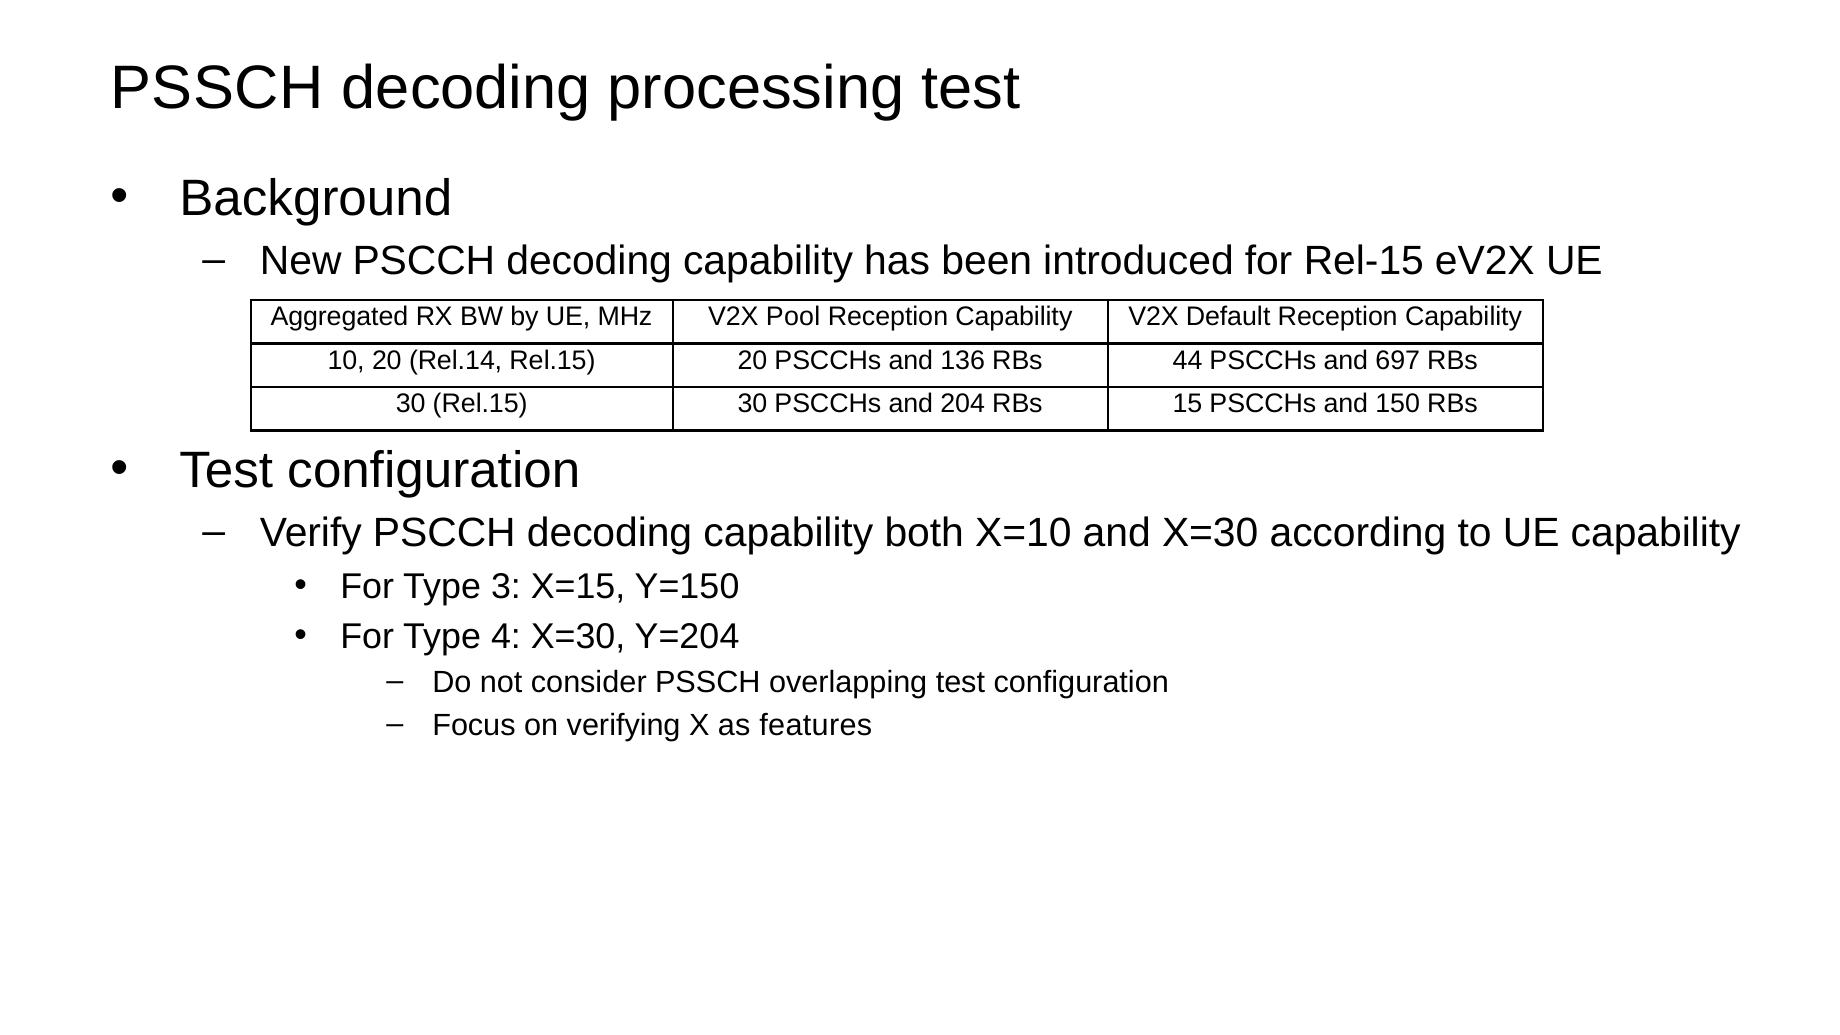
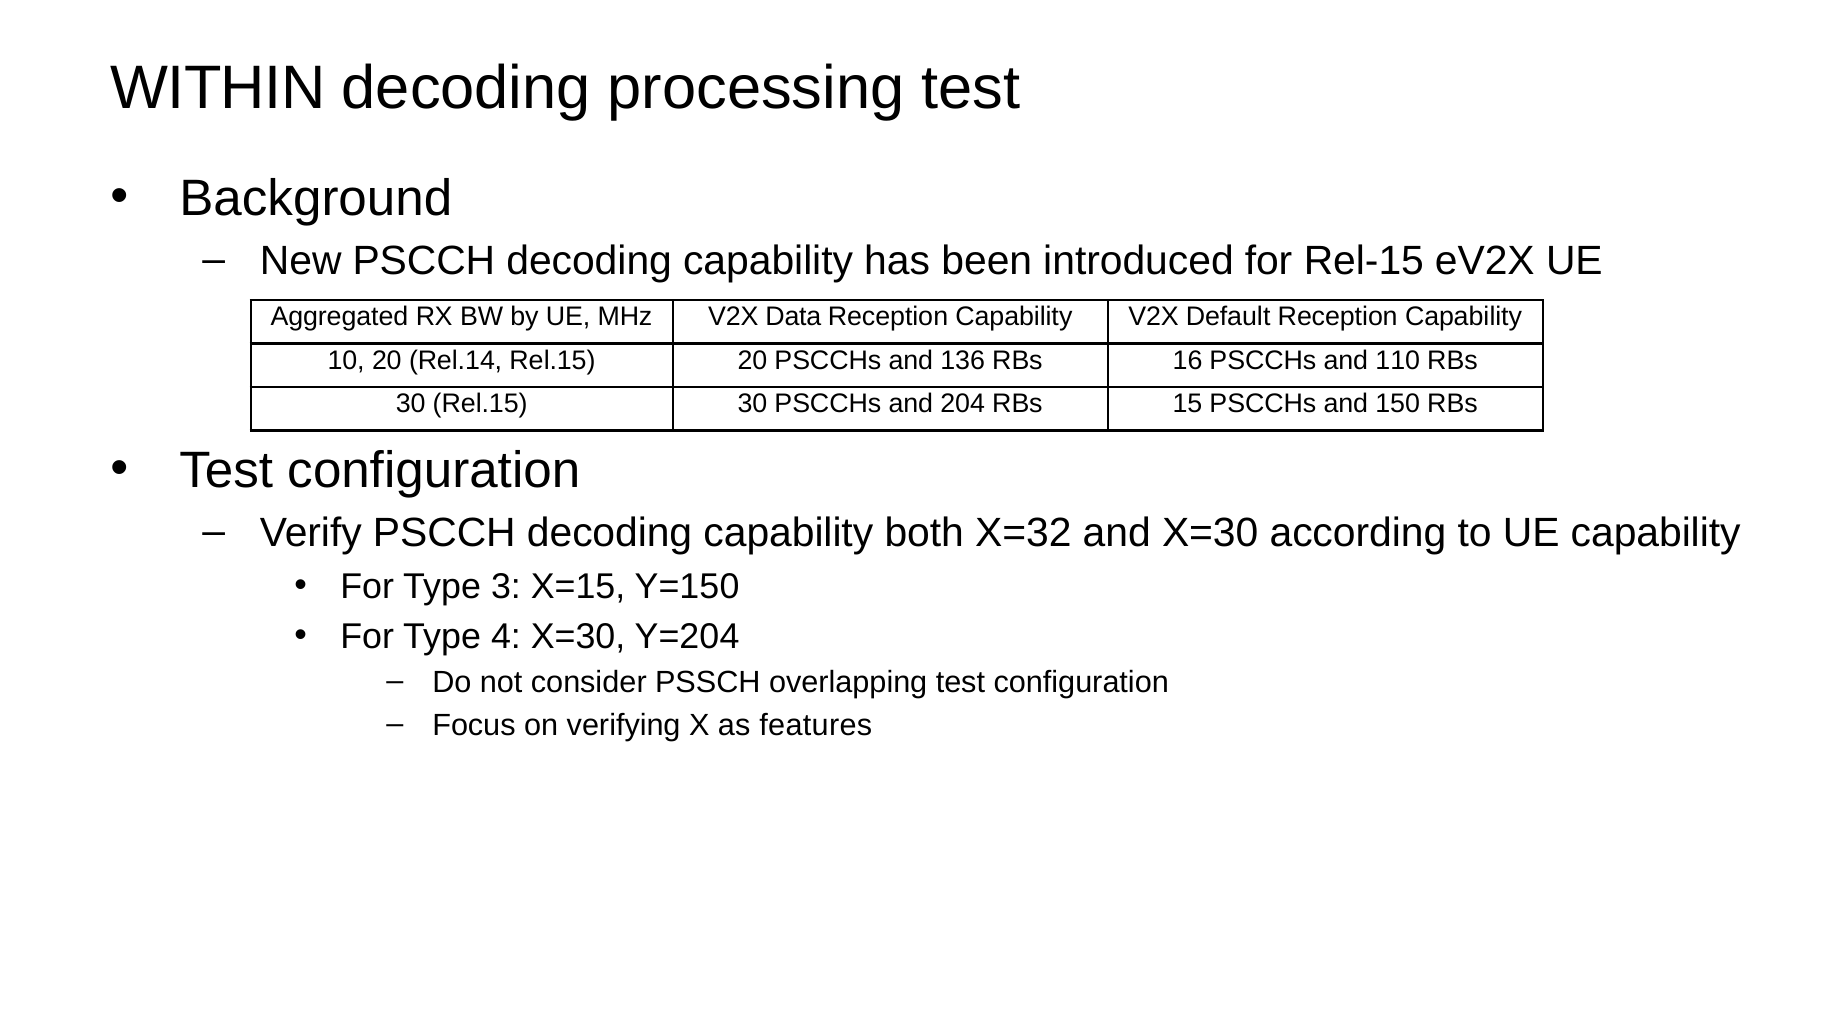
PSSCH at (217, 88): PSSCH -> WITHIN
Pool: Pool -> Data
44: 44 -> 16
697: 697 -> 110
X=10: X=10 -> X=32
